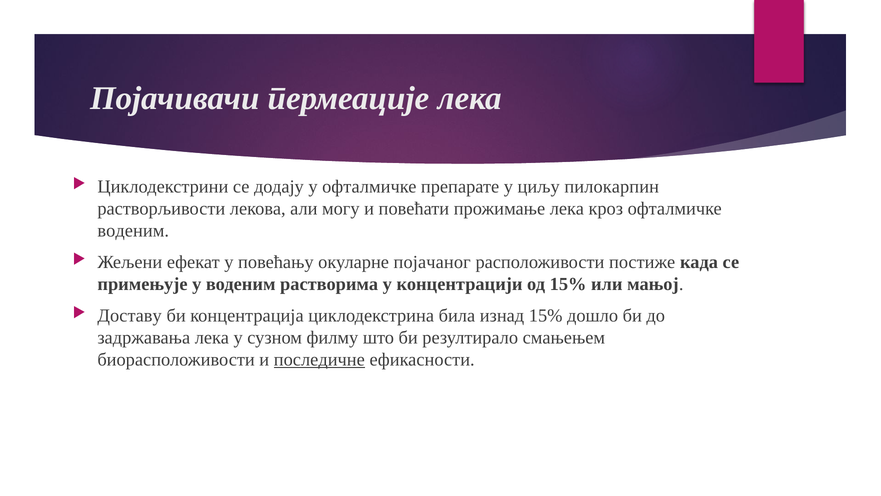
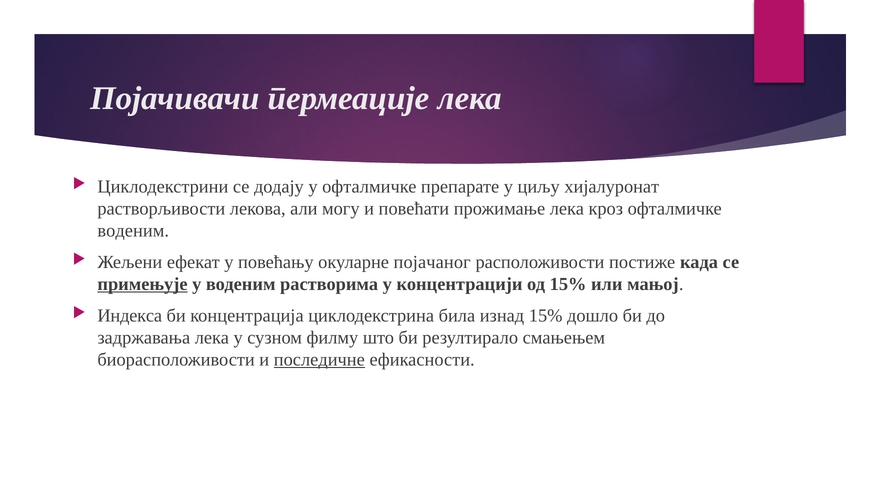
пилокарпин: пилокарпин -> хијалуронат
примењује underline: none -> present
Доставу: Доставу -> Индекса
